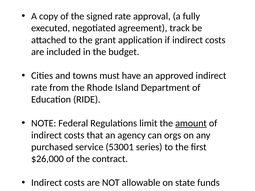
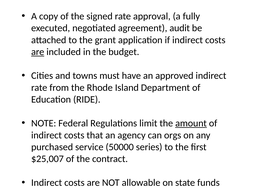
track: track -> audit
are at (38, 52) underline: none -> present
53001: 53001 -> 50000
$26,000: $26,000 -> $25,007
